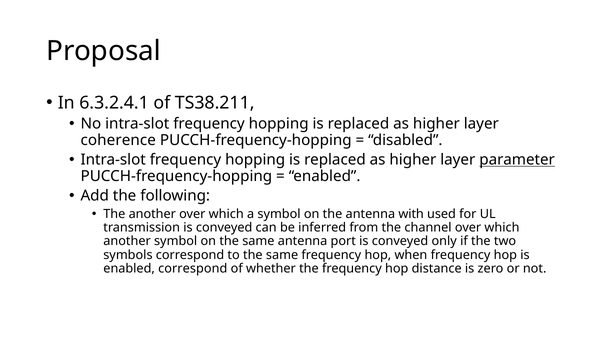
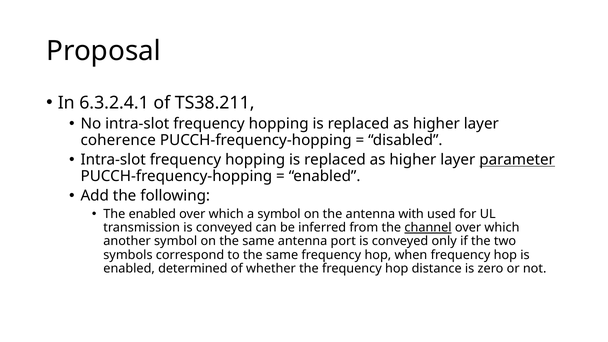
The another: another -> enabled
channel underline: none -> present
enabled correspond: correspond -> determined
